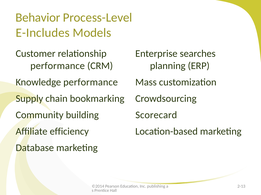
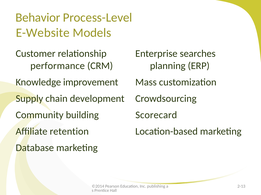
E-Includes: E-Includes -> E-Website
Knowledge performance: performance -> improvement
bookmarking: bookmarking -> development
efficiency: efficiency -> retention
